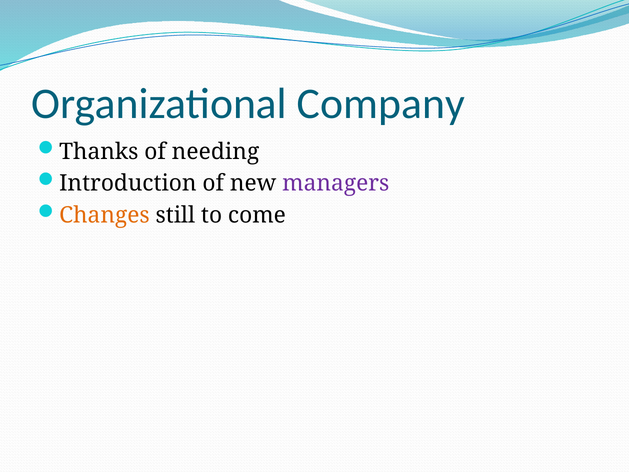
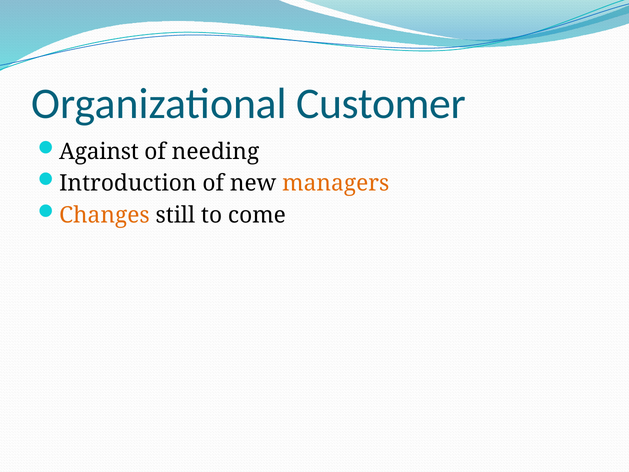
Company: Company -> Customer
Thanks: Thanks -> Against
managers colour: purple -> orange
